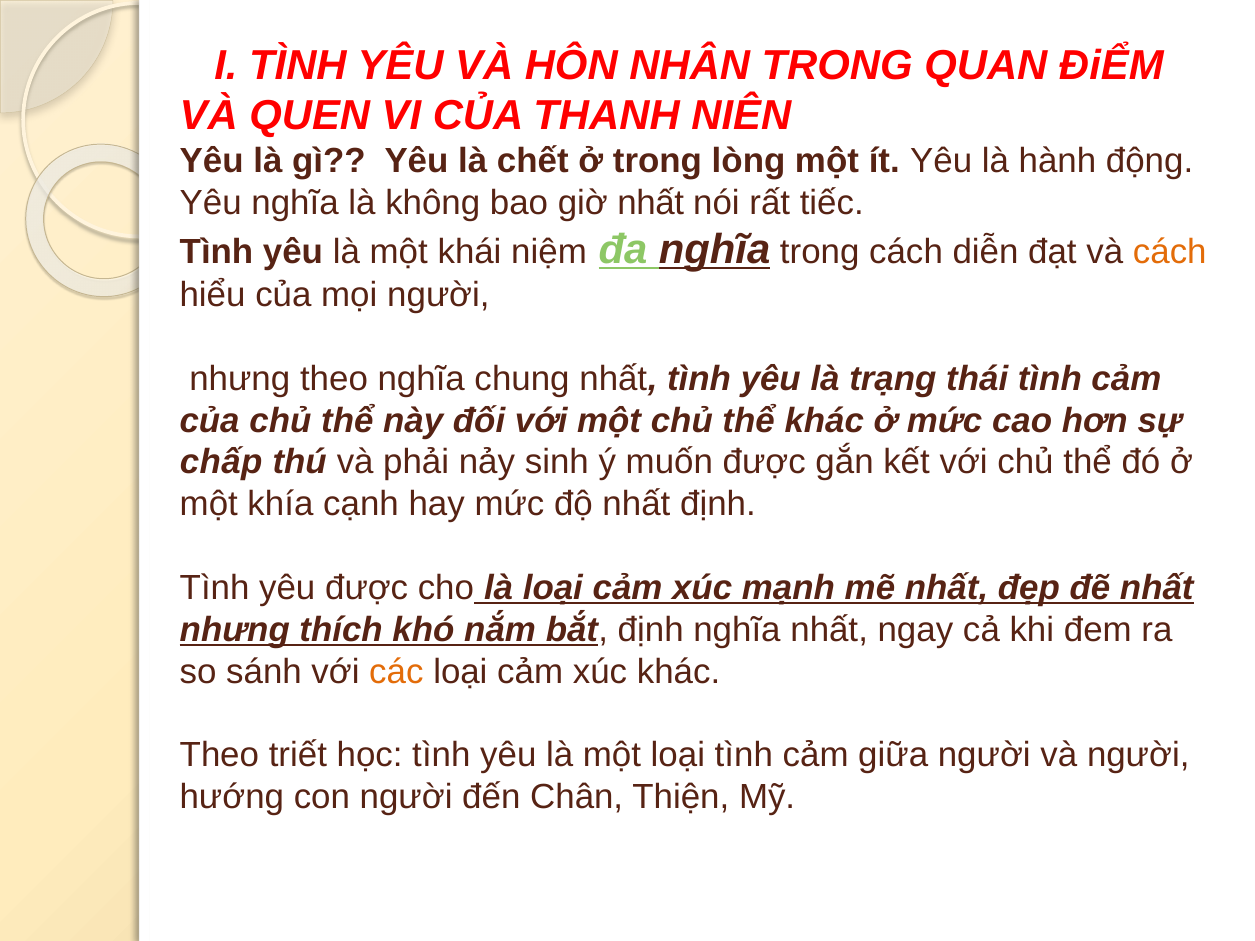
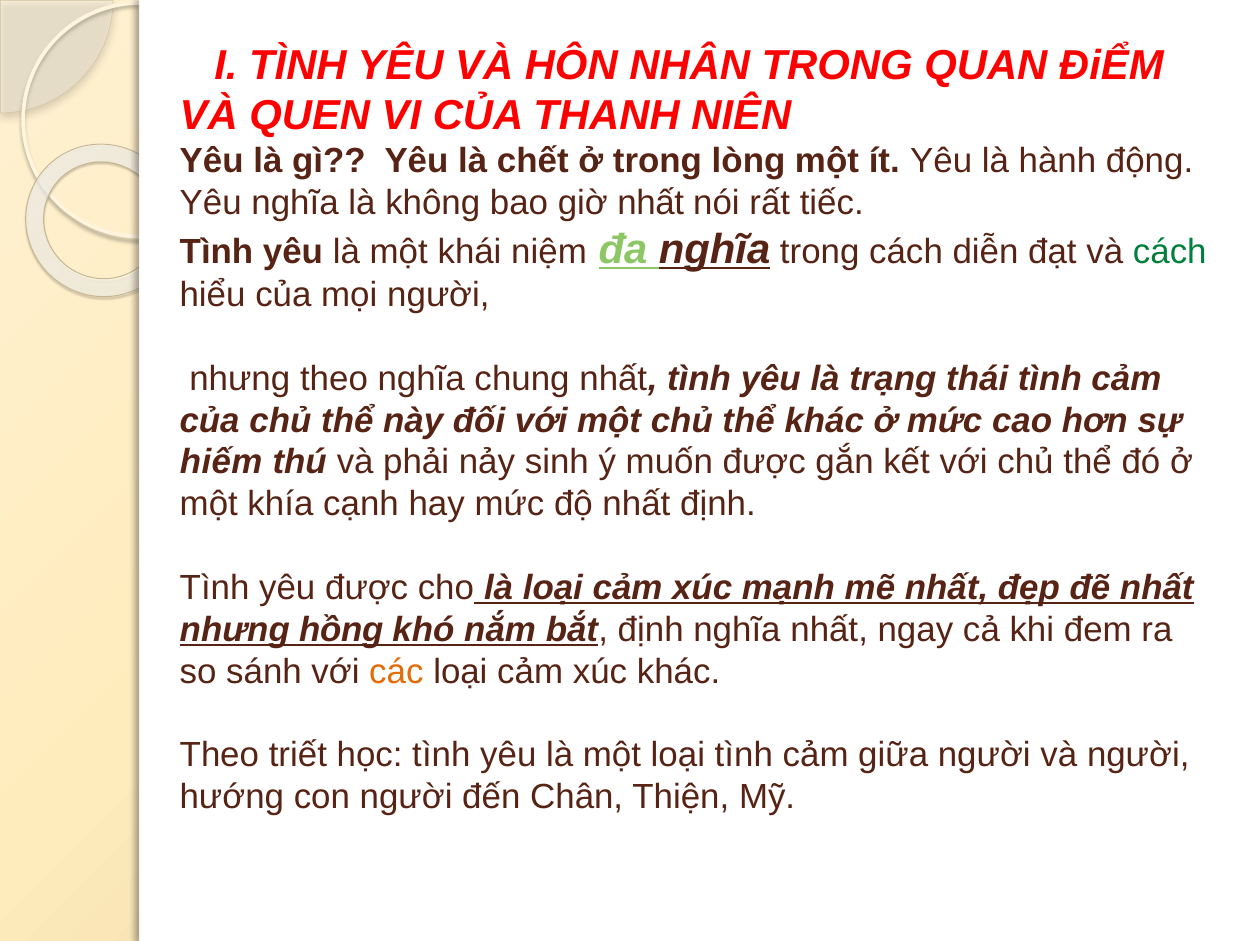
cách at (1170, 252) colour: orange -> green
chấp: chấp -> hiếm
thích: thích -> hồng
